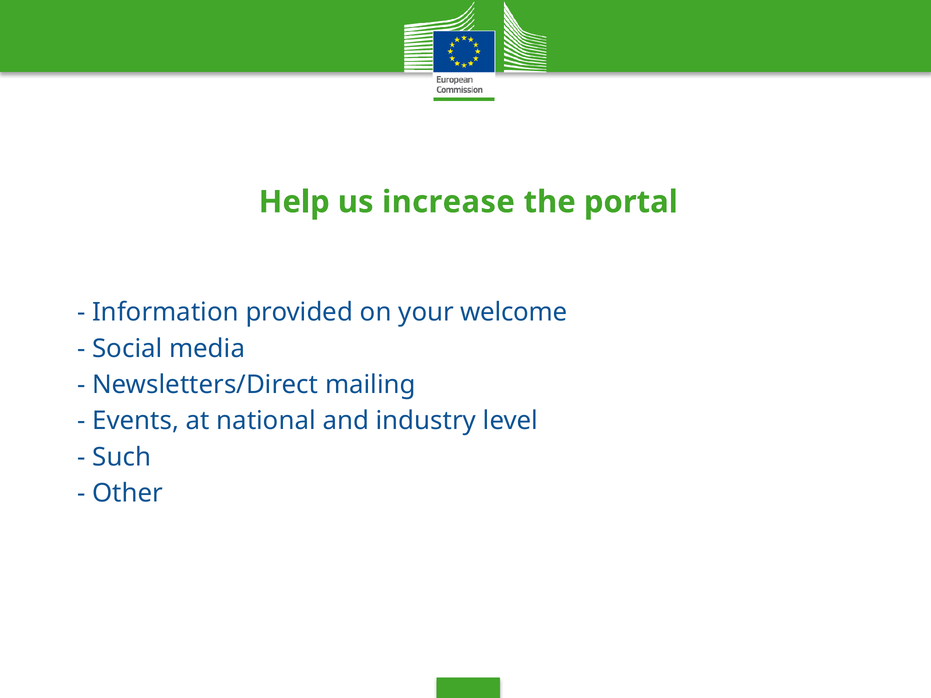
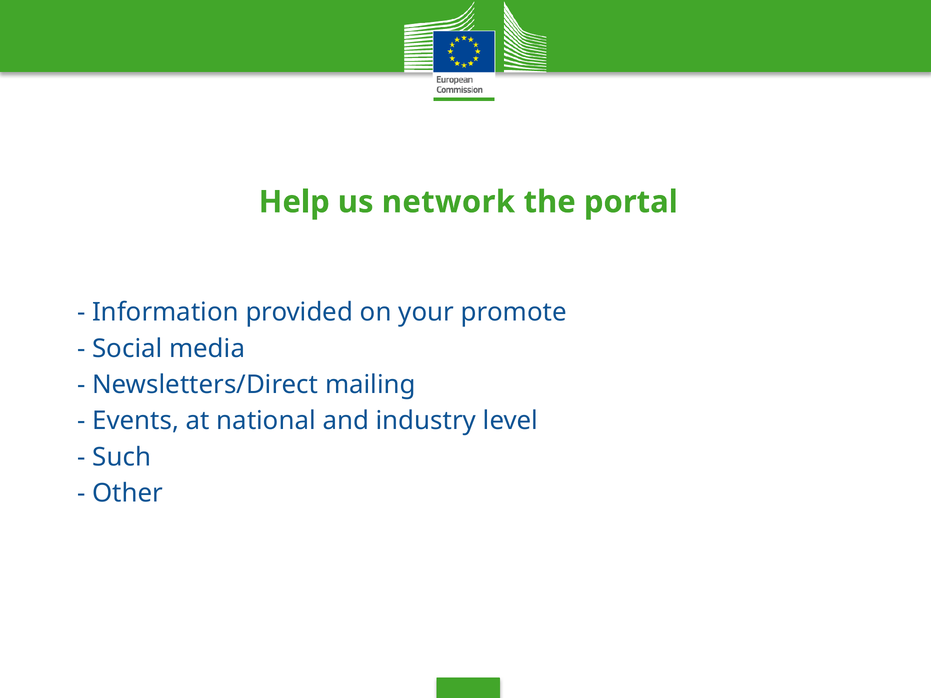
increase: increase -> network
welcome: welcome -> promote
